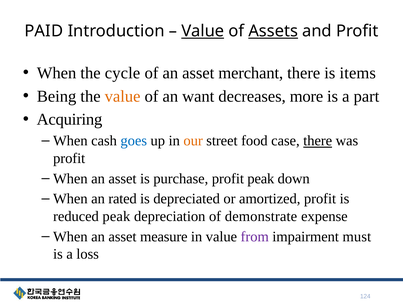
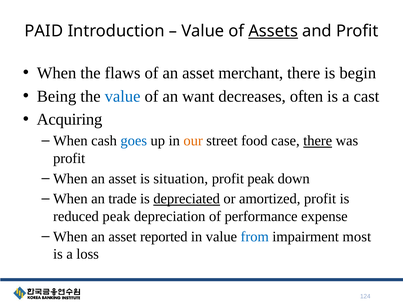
Value at (203, 31) underline: present -> none
cycle: cycle -> flaws
items: items -> begin
value at (123, 96) colour: orange -> blue
more: more -> often
part: part -> cast
purchase: purchase -> situation
rated: rated -> trade
depreciated underline: none -> present
demonstrate: demonstrate -> performance
measure: measure -> reported
from colour: purple -> blue
must: must -> most
